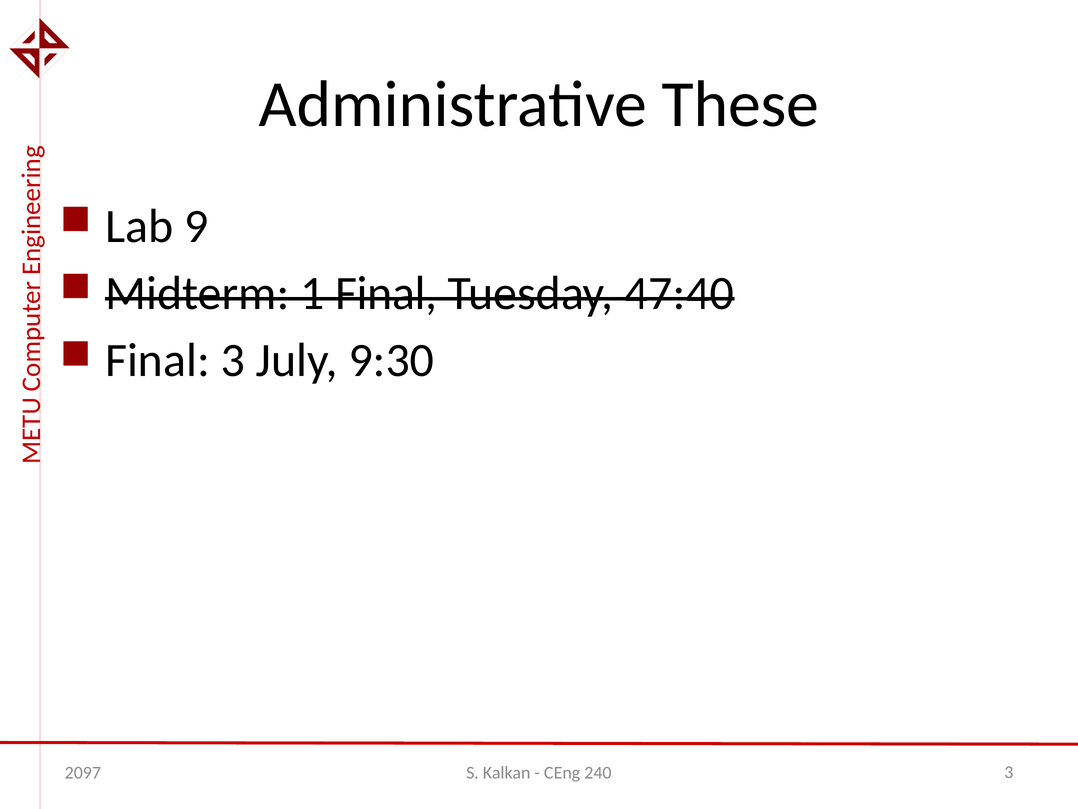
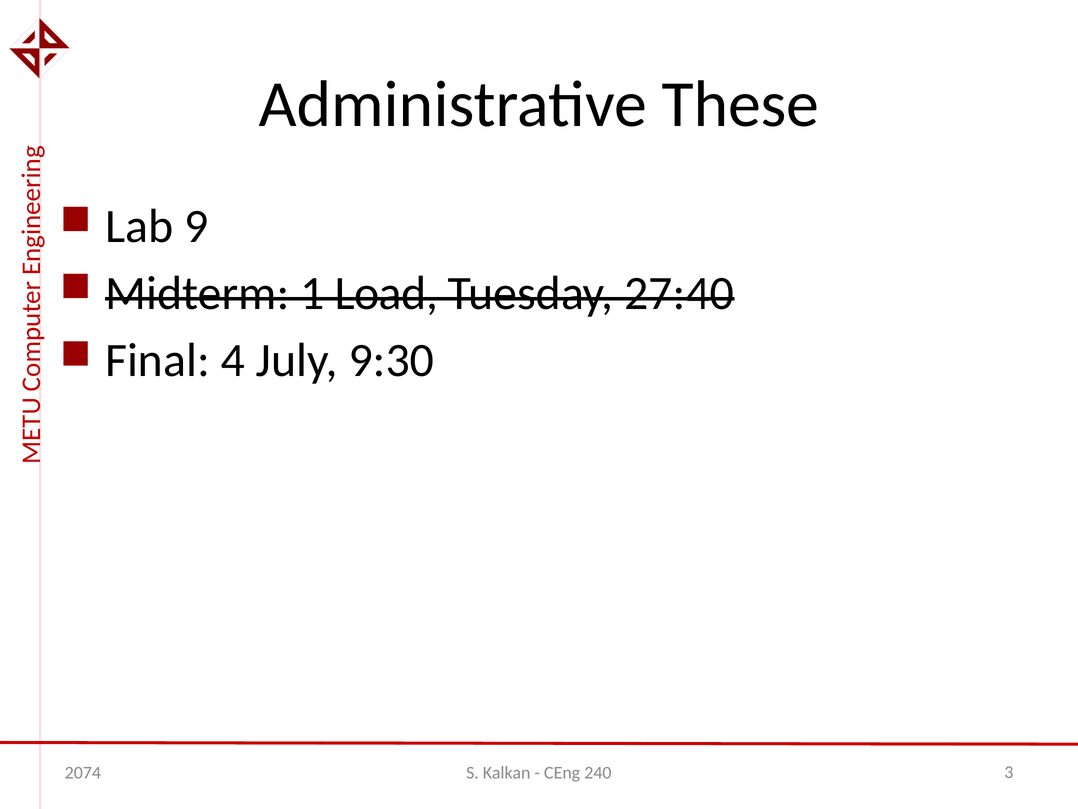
1 Final: Final -> Load
47:40: 47:40 -> 27:40
Final 3: 3 -> 4
2097: 2097 -> 2074
